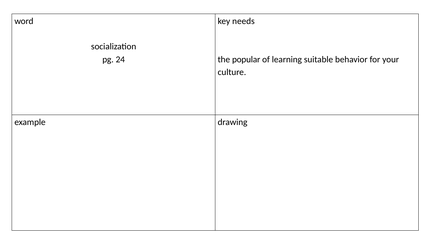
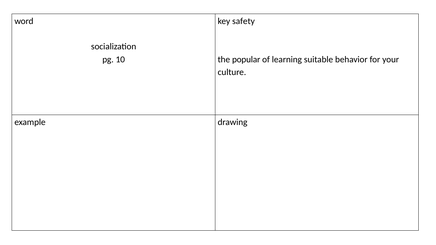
needs: needs -> safety
24: 24 -> 10
